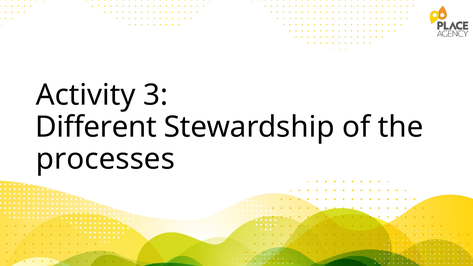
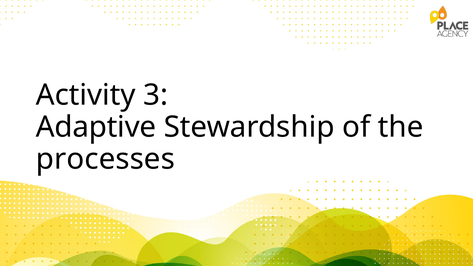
Different: Different -> Adaptive
